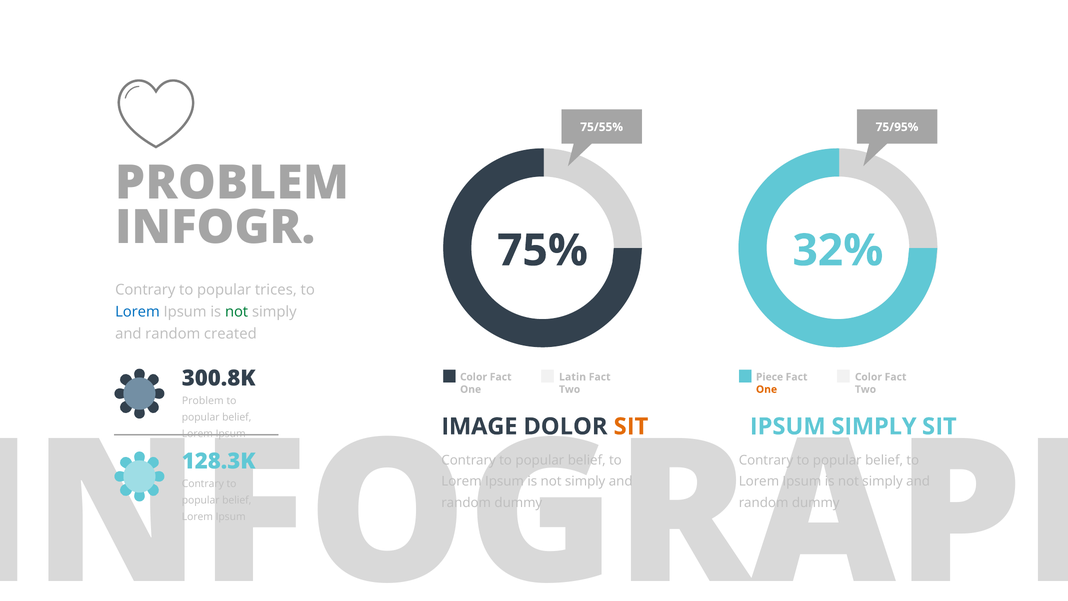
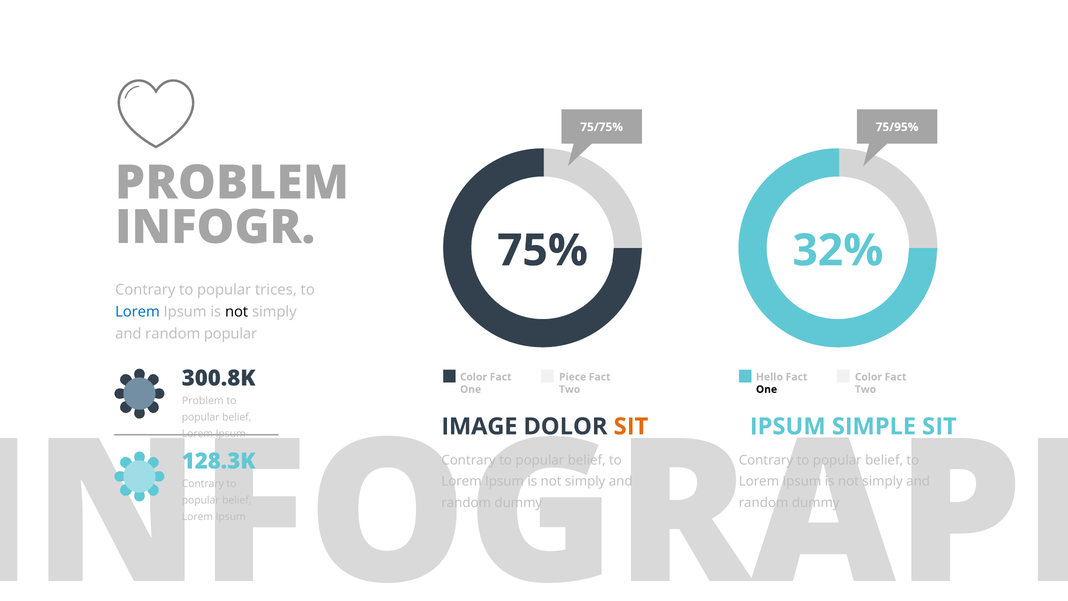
75/55%: 75/55% -> 75/75%
not at (237, 312) colour: green -> black
random created: created -> popular
Latin: Latin -> Piece
Piece: Piece -> Hello
One at (767, 389) colour: orange -> black
IPSUM SIMPLY: SIMPLY -> SIMPLE
